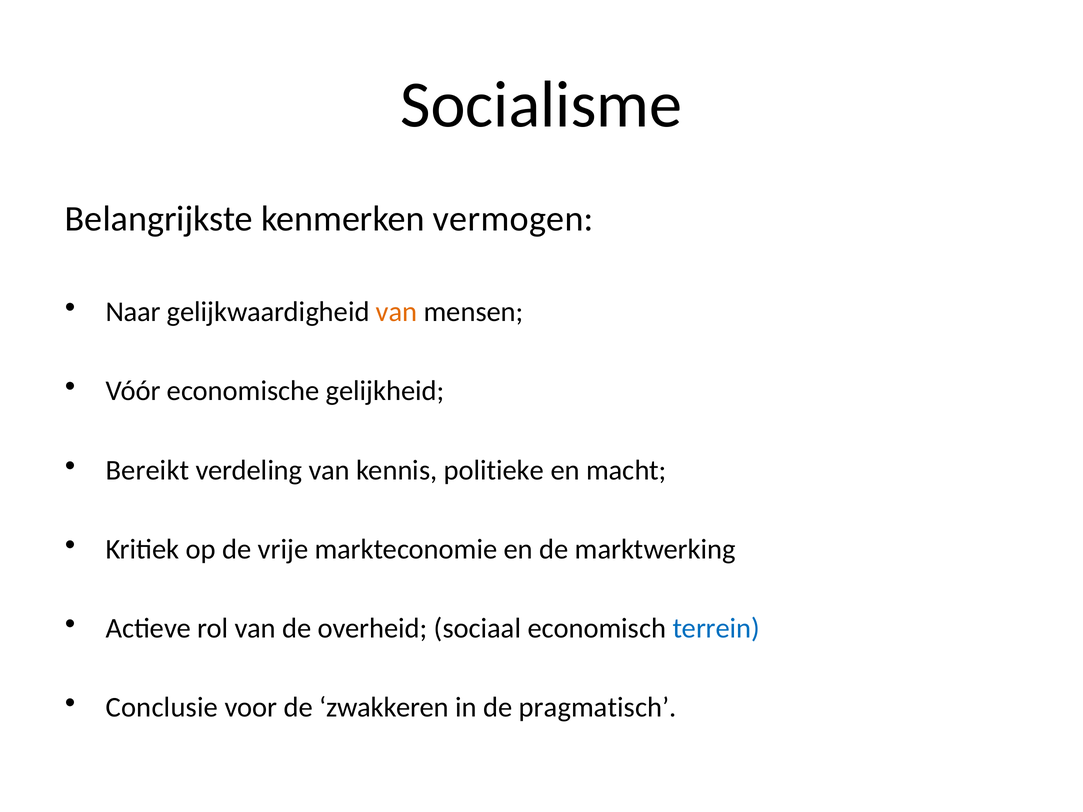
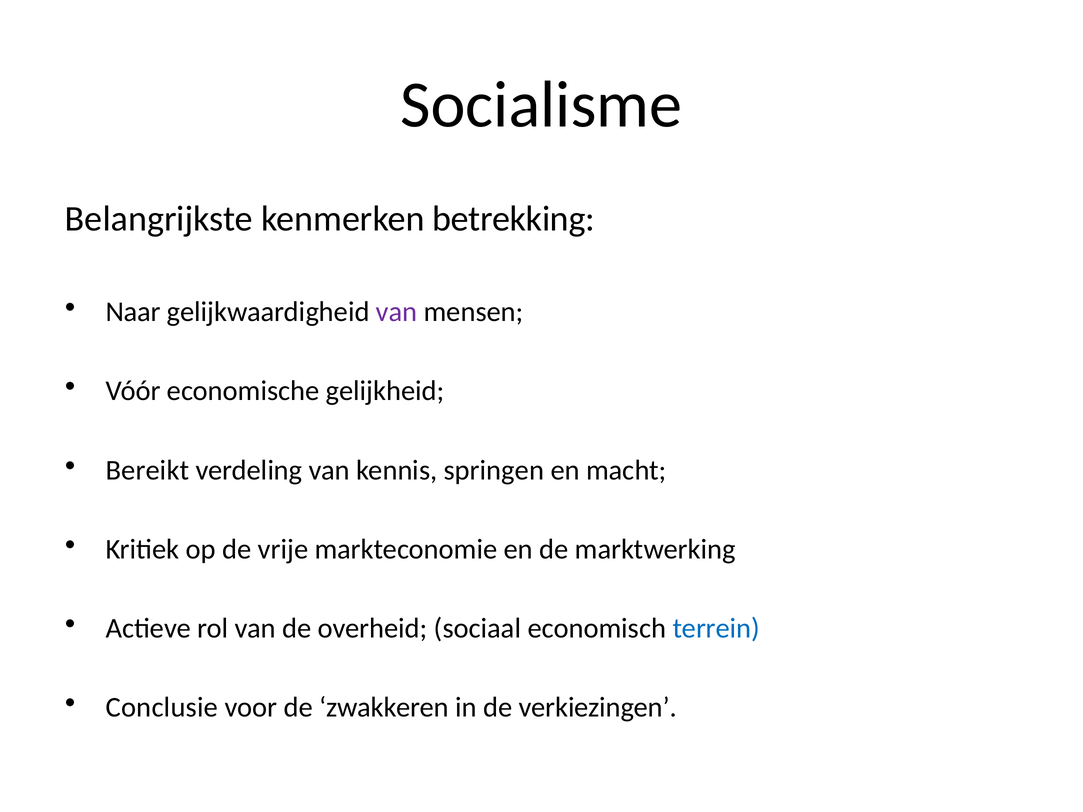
vermogen: vermogen -> betrekking
van at (397, 312) colour: orange -> purple
politieke: politieke -> springen
pragmatisch: pragmatisch -> verkiezingen
